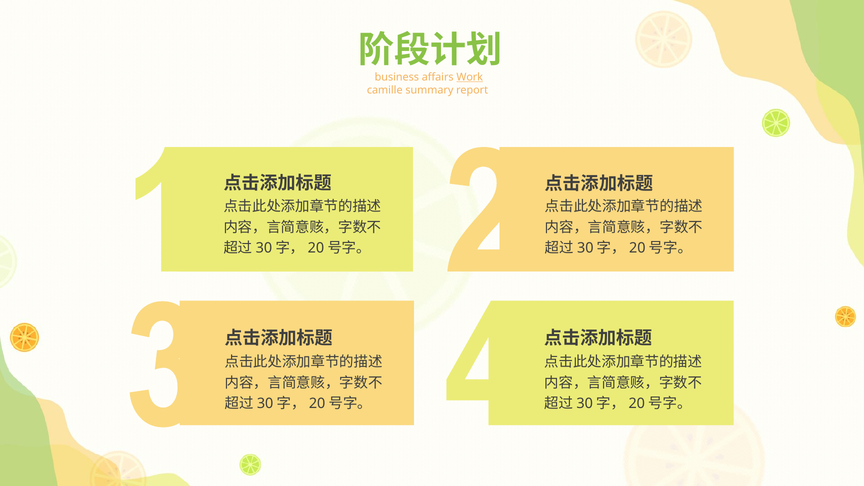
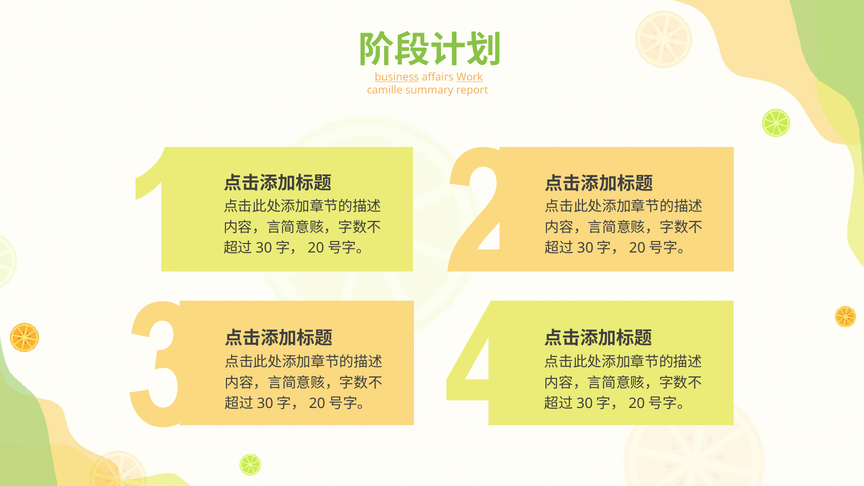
business underline: none -> present
